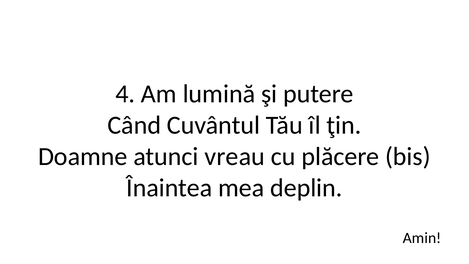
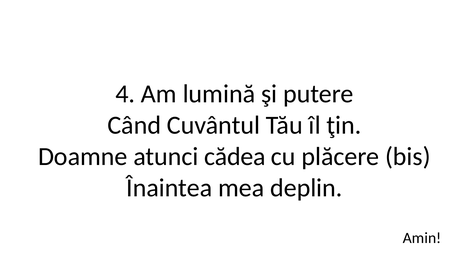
vreau: vreau -> cădea
